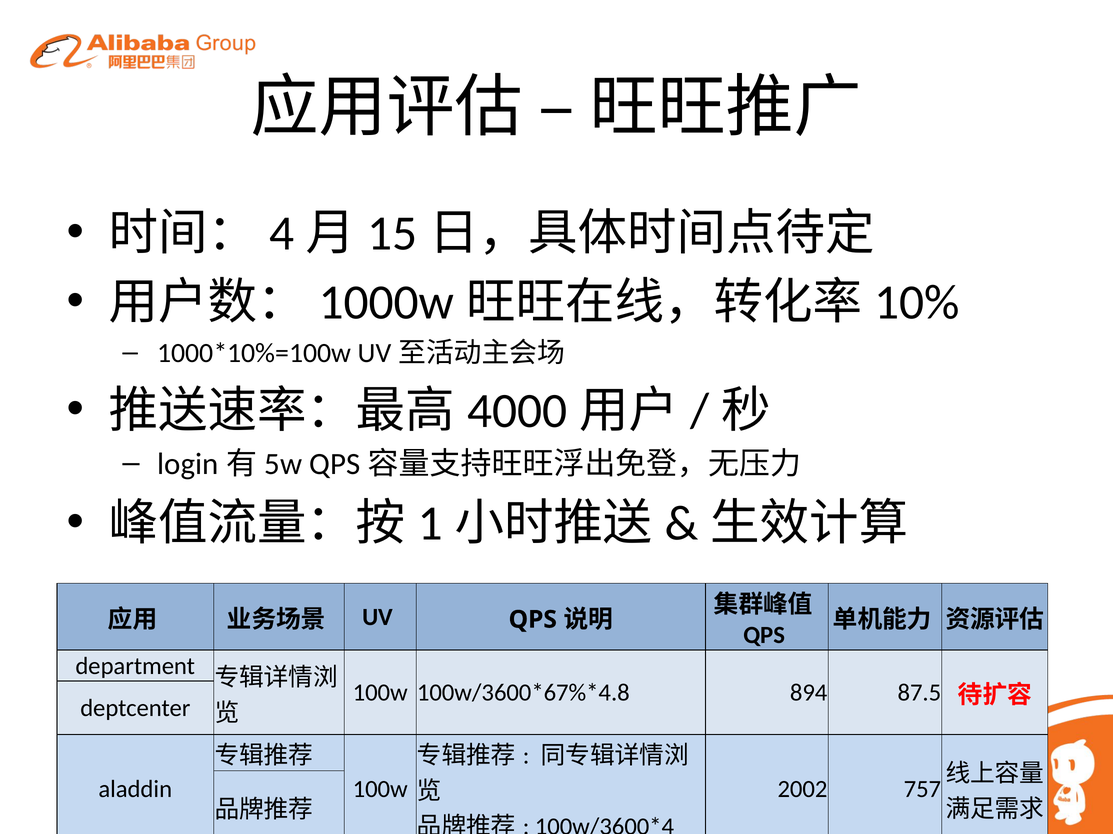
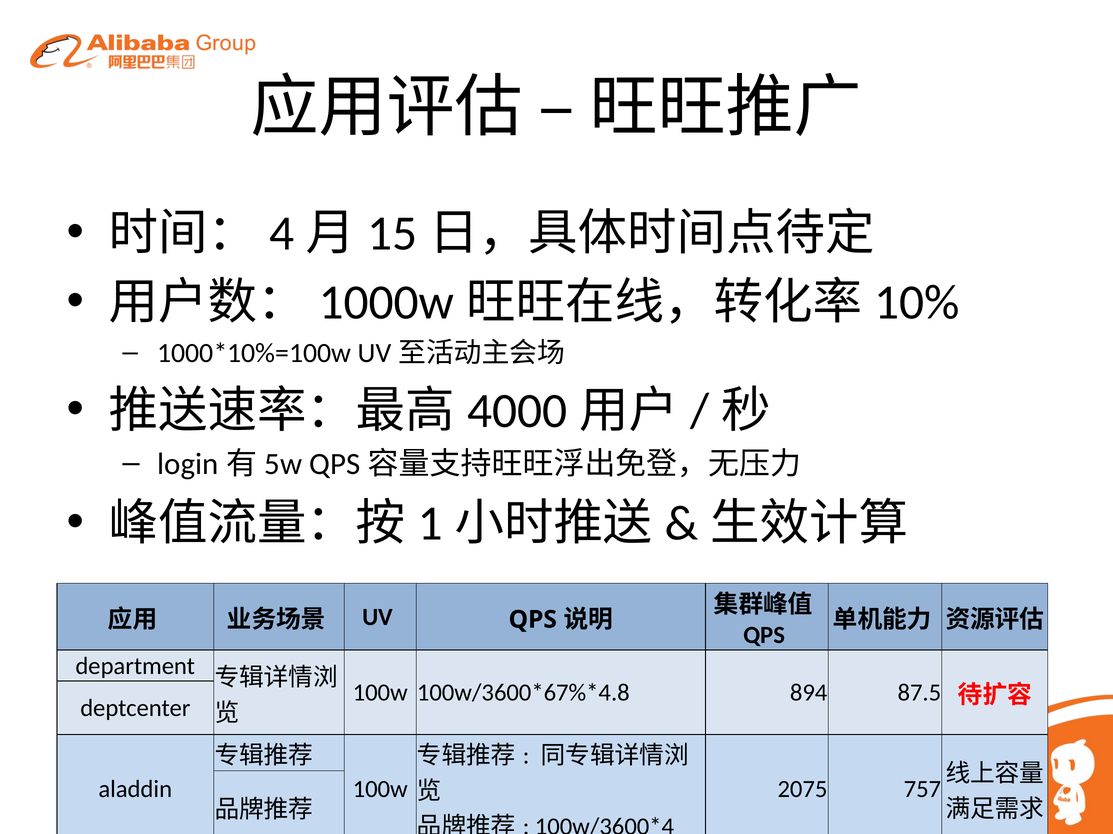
2002: 2002 -> 2075
